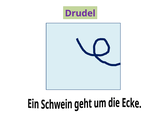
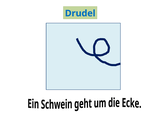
Drudel colour: purple -> blue
